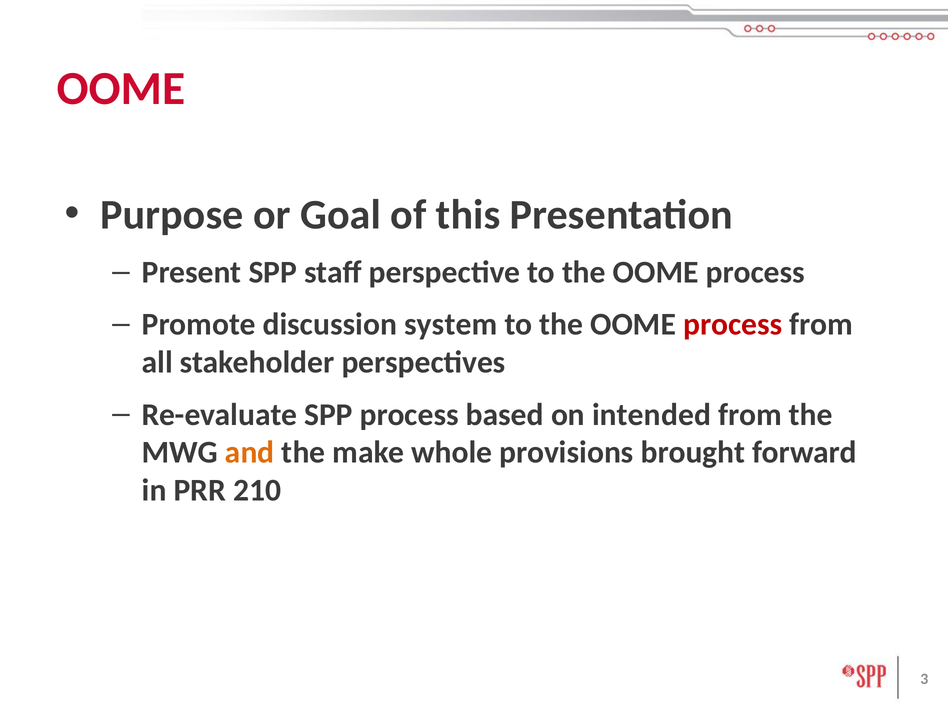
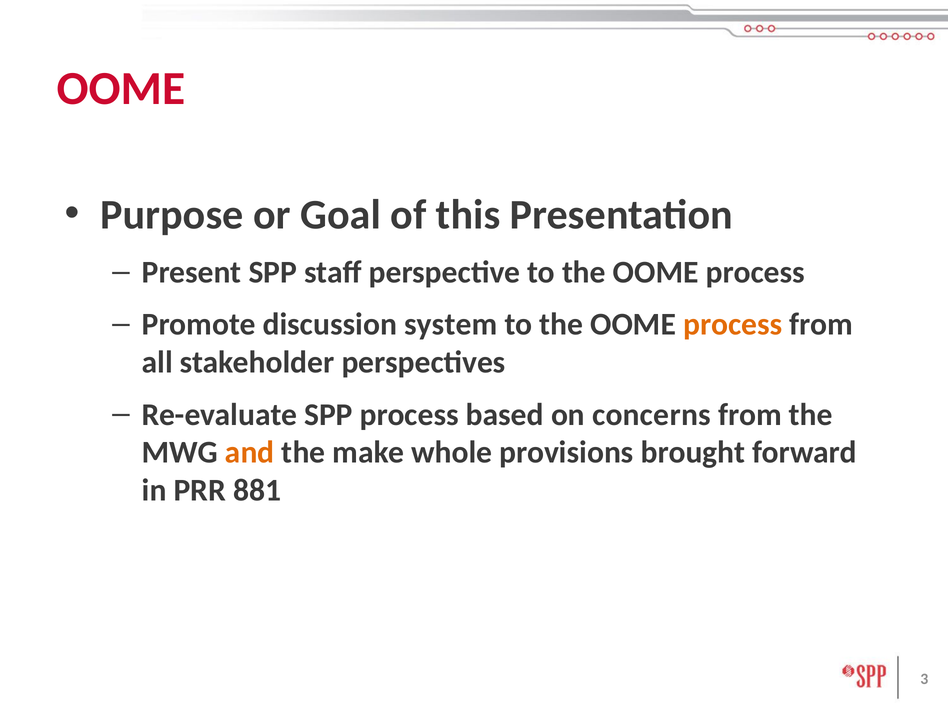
process at (733, 325) colour: red -> orange
intended: intended -> concerns
210: 210 -> 881
